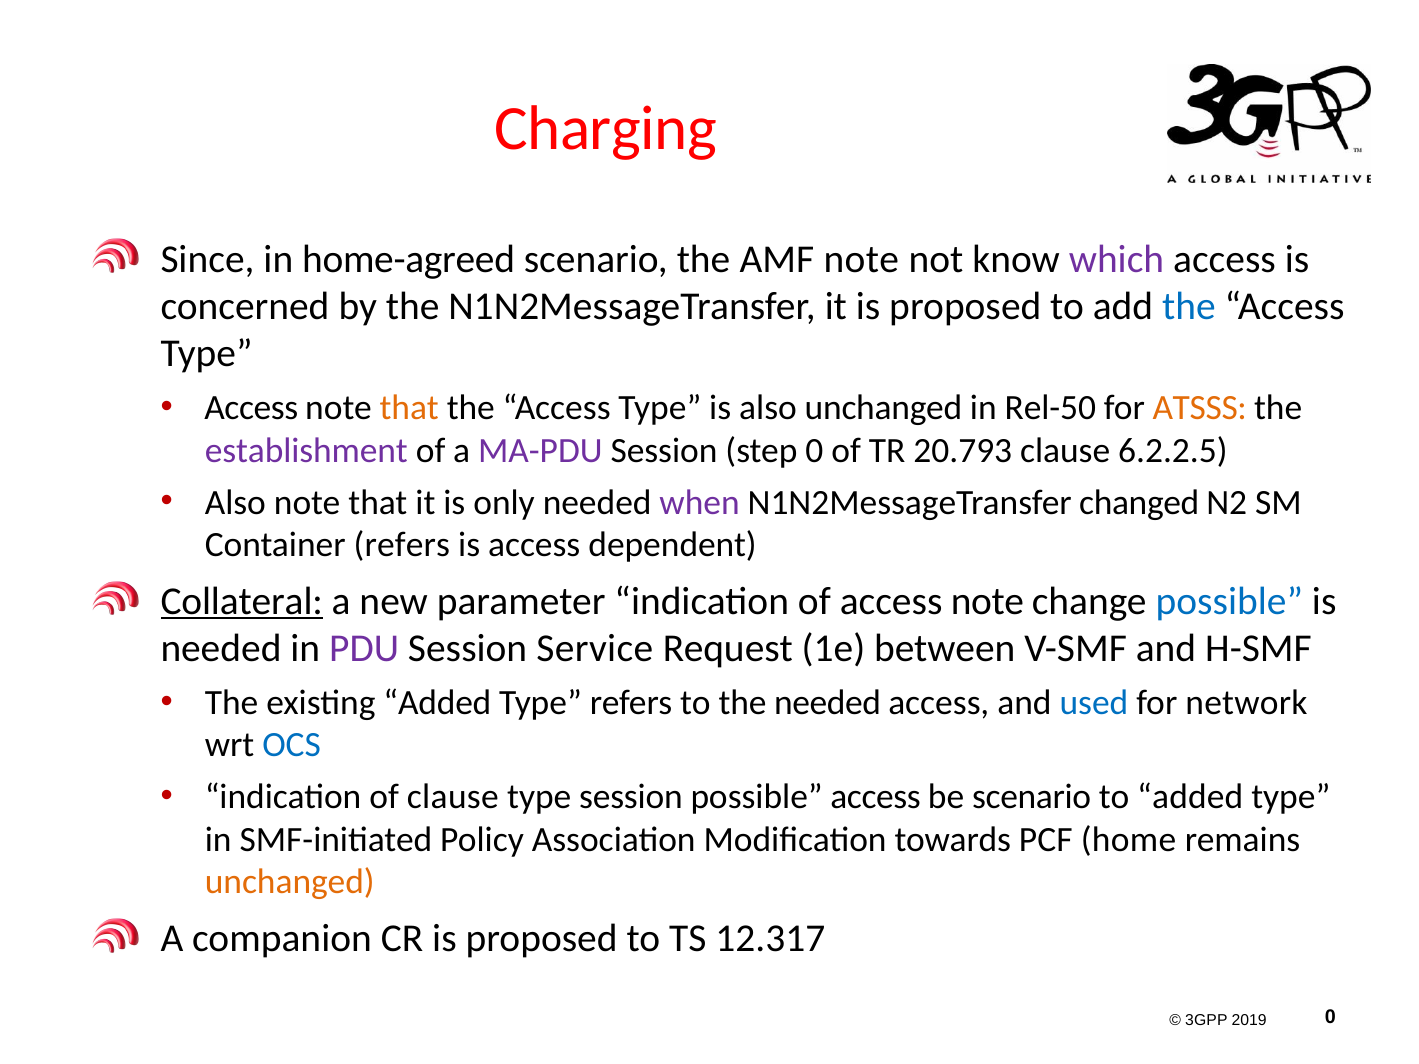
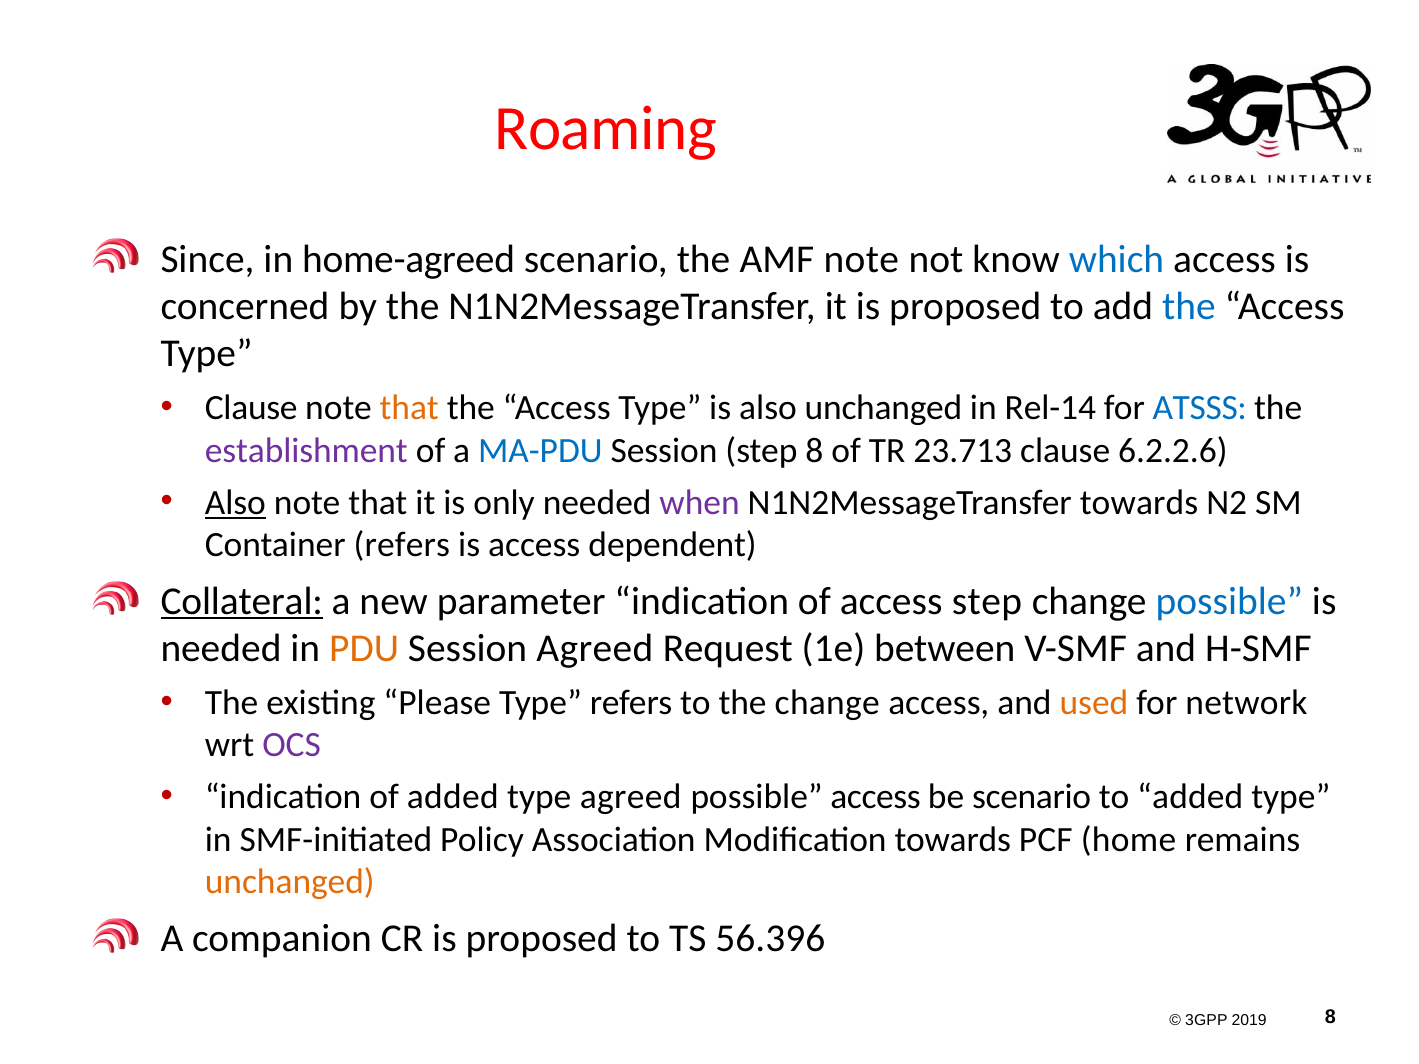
Charging: Charging -> Roaming
which colour: purple -> blue
Access at (251, 408): Access -> Clause
Rel-50: Rel-50 -> Rel-14
ATSSS colour: orange -> blue
MA-PDU colour: purple -> blue
step 0: 0 -> 8
20.793: 20.793 -> 23.713
6.2.2.5: 6.2.2.5 -> 6.2.2.6
Also at (235, 502) underline: none -> present
N1N2MessageTransfer changed: changed -> towards
of access note: note -> step
PDU colour: purple -> orange
Session Service: Service -> Agreed
existing Added: Added -> Please
the needed: needed -> change
used colour: blue -> orange
OCS colour: blue -> purple
of clause: clause -> added
type session: session -> agreed
12.317: 12.317 -> 56.396
0 at (1330, 1017): 0 -> 8
